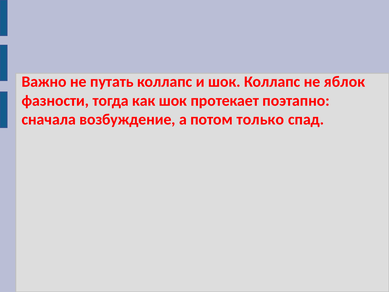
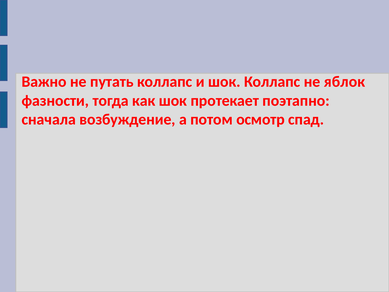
только: только -> осмотр
